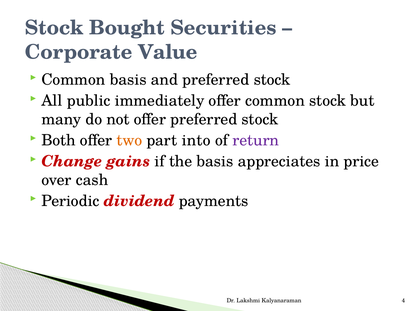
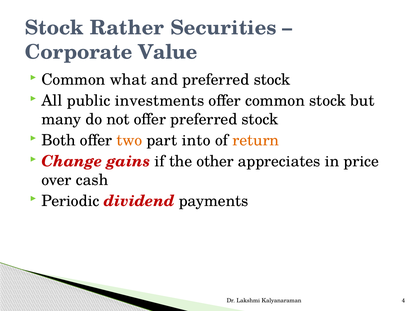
Bought: Bought -> Rather
Common basis: basis -> what
immediately: immediately -> investments
return colour: purple -> orange
the basis: basis -> other
